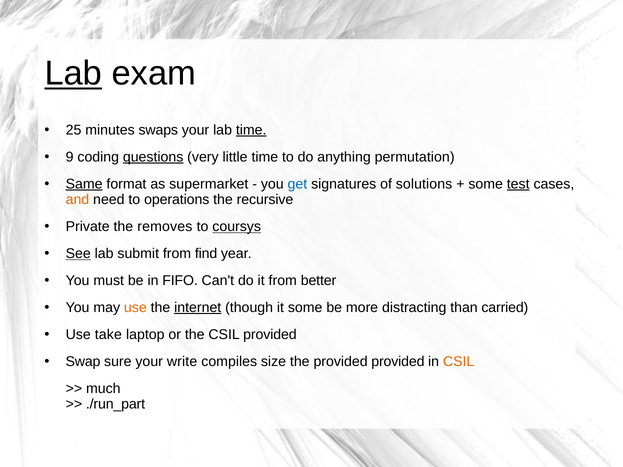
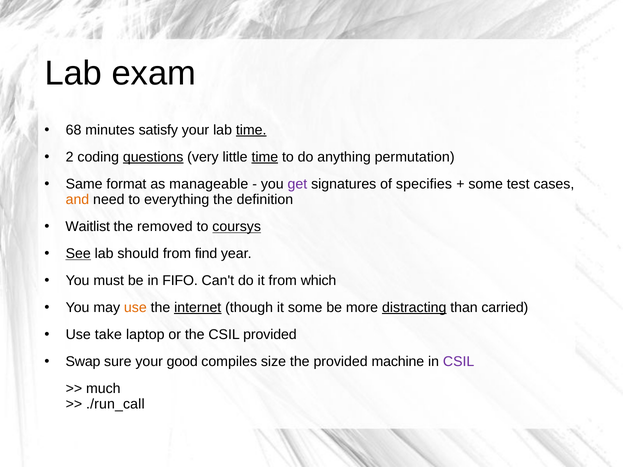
Lab at (73, 74) underline: present -> none
25: 25 -> 68
swaps: swaps -> satisfy
9: 9 -> 2
time at (265, 157) underline: none -> present
Same underline: present -> none
supermarket: supermarket -> manageable
get colour: blue -> purple
solutions: solutions -> specifies
test underline: present -> none
operations: operations -> everything
recursive: recursive -> definition
Private: Private -> Waitlist
removes: removes -> removed
submit: submit -> should
better: better -> which
distracting underline: none -> present
write: write -> good
provided provided: provided -> machine
CSIL at (459, 362) colour: orange -> purple
./run_part: ./run_part -> ./run_call
